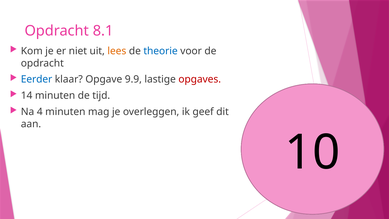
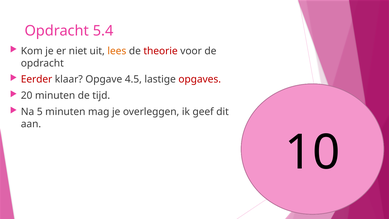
8.1: 8.1 -> 5.4
theorie colour: blue -> red
Eerder colour: blue -> red
9.9: 9.9 -> 4.5
14: 14 -> 20
4: 4 -> 5
